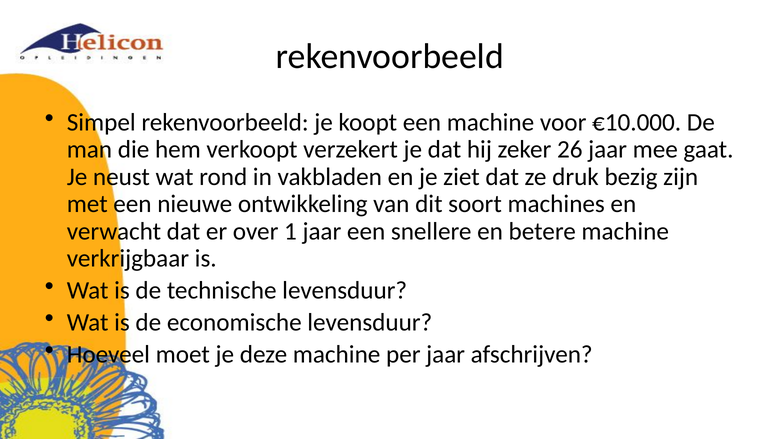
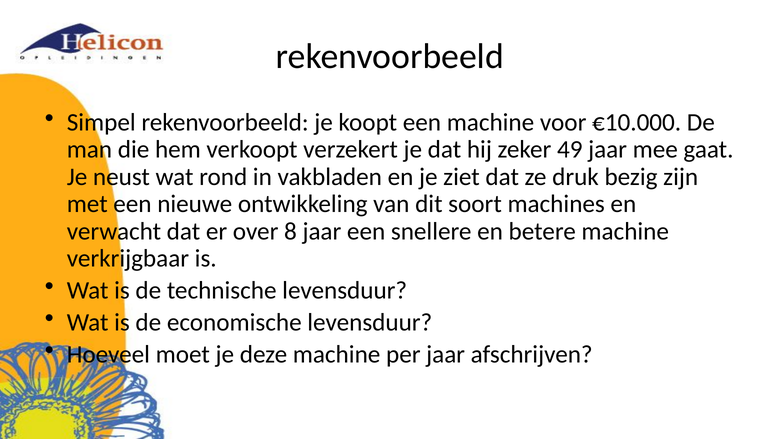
26: 26 -> 49
1: 1 -> 8
